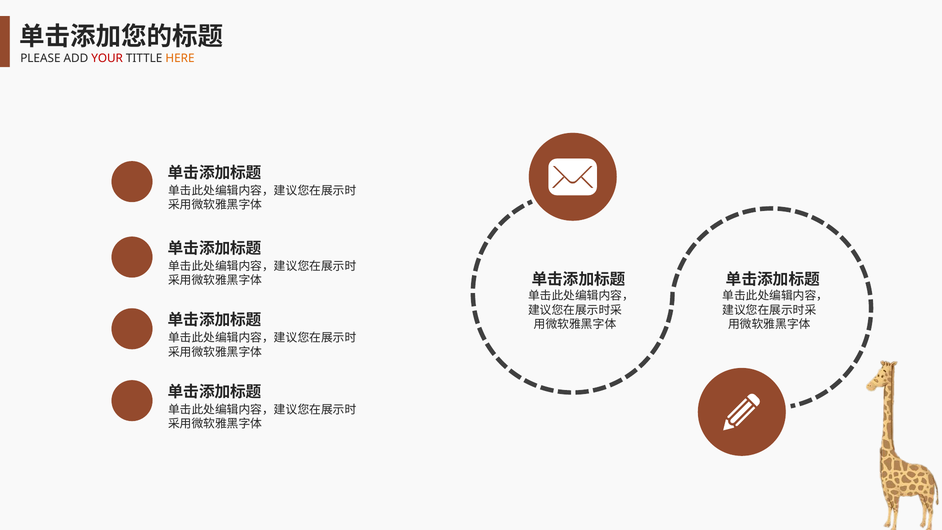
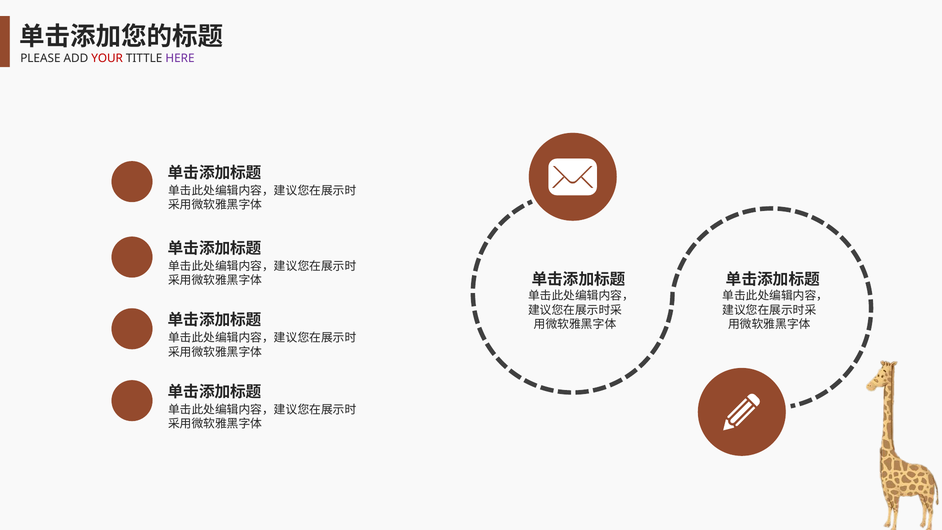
HERE colour: orange -> purple
